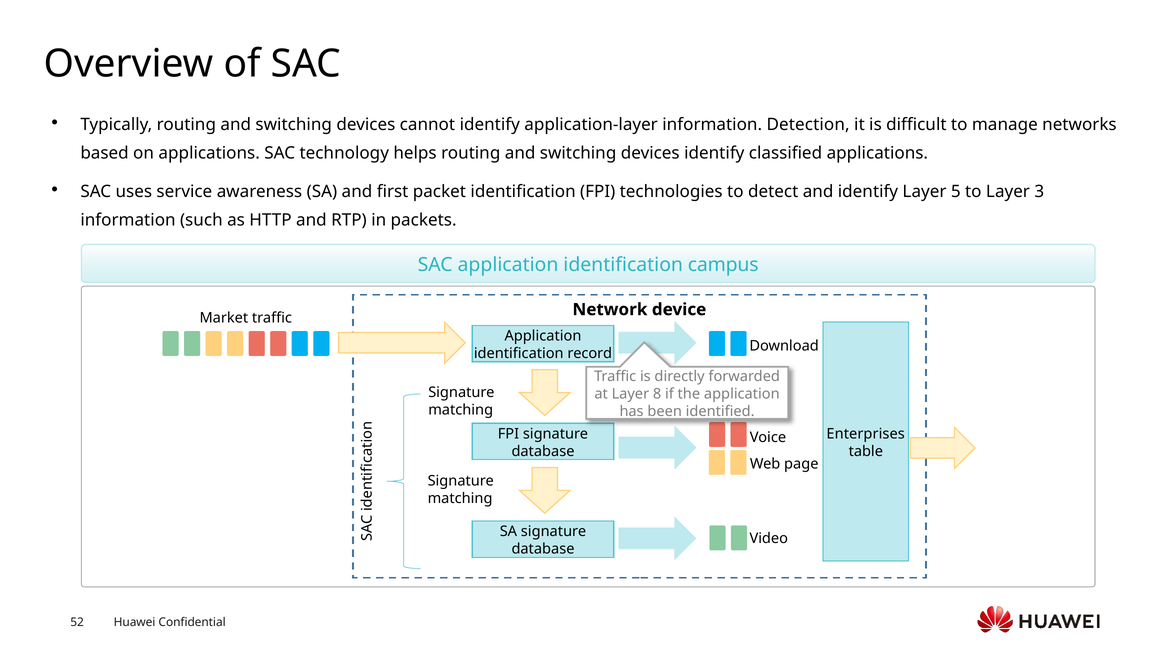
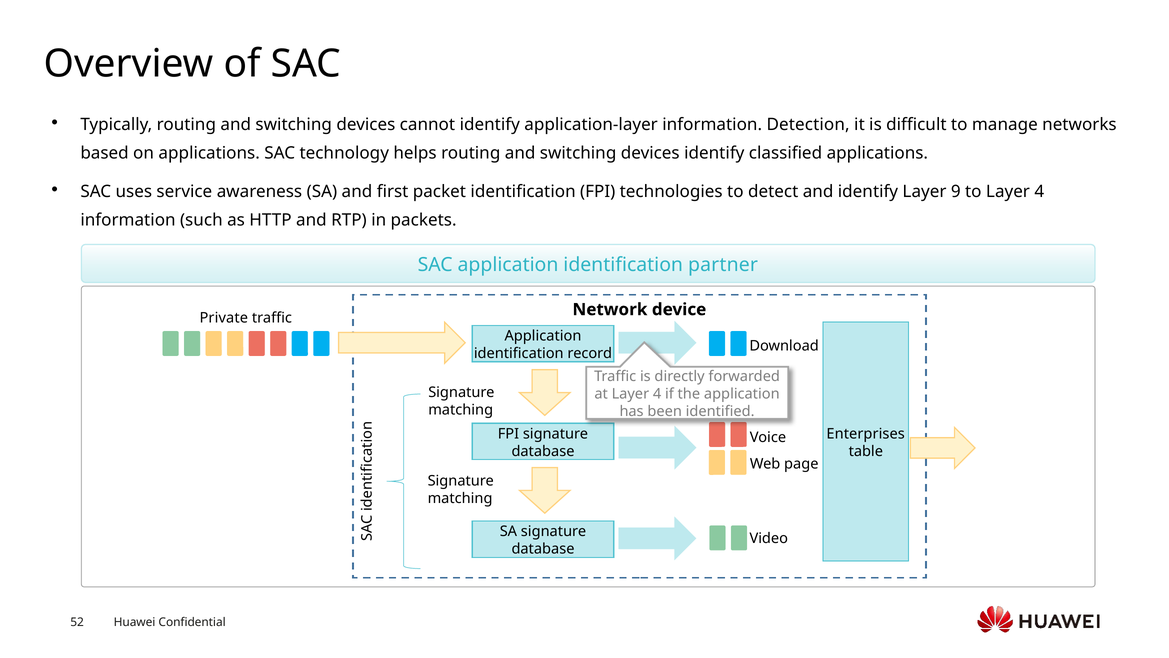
5: 5 -> 9
to Layer 3: 3 -> 4
campus: campus -> partner
Market: Market -> Private
at Layer 8: 8 -> 4
